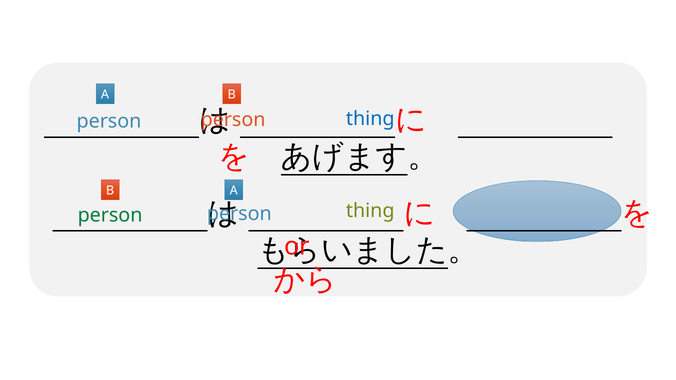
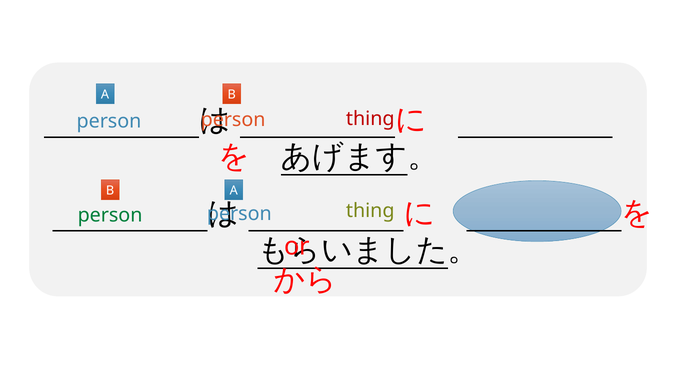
thing at (370, 119) colour: blue -> red
